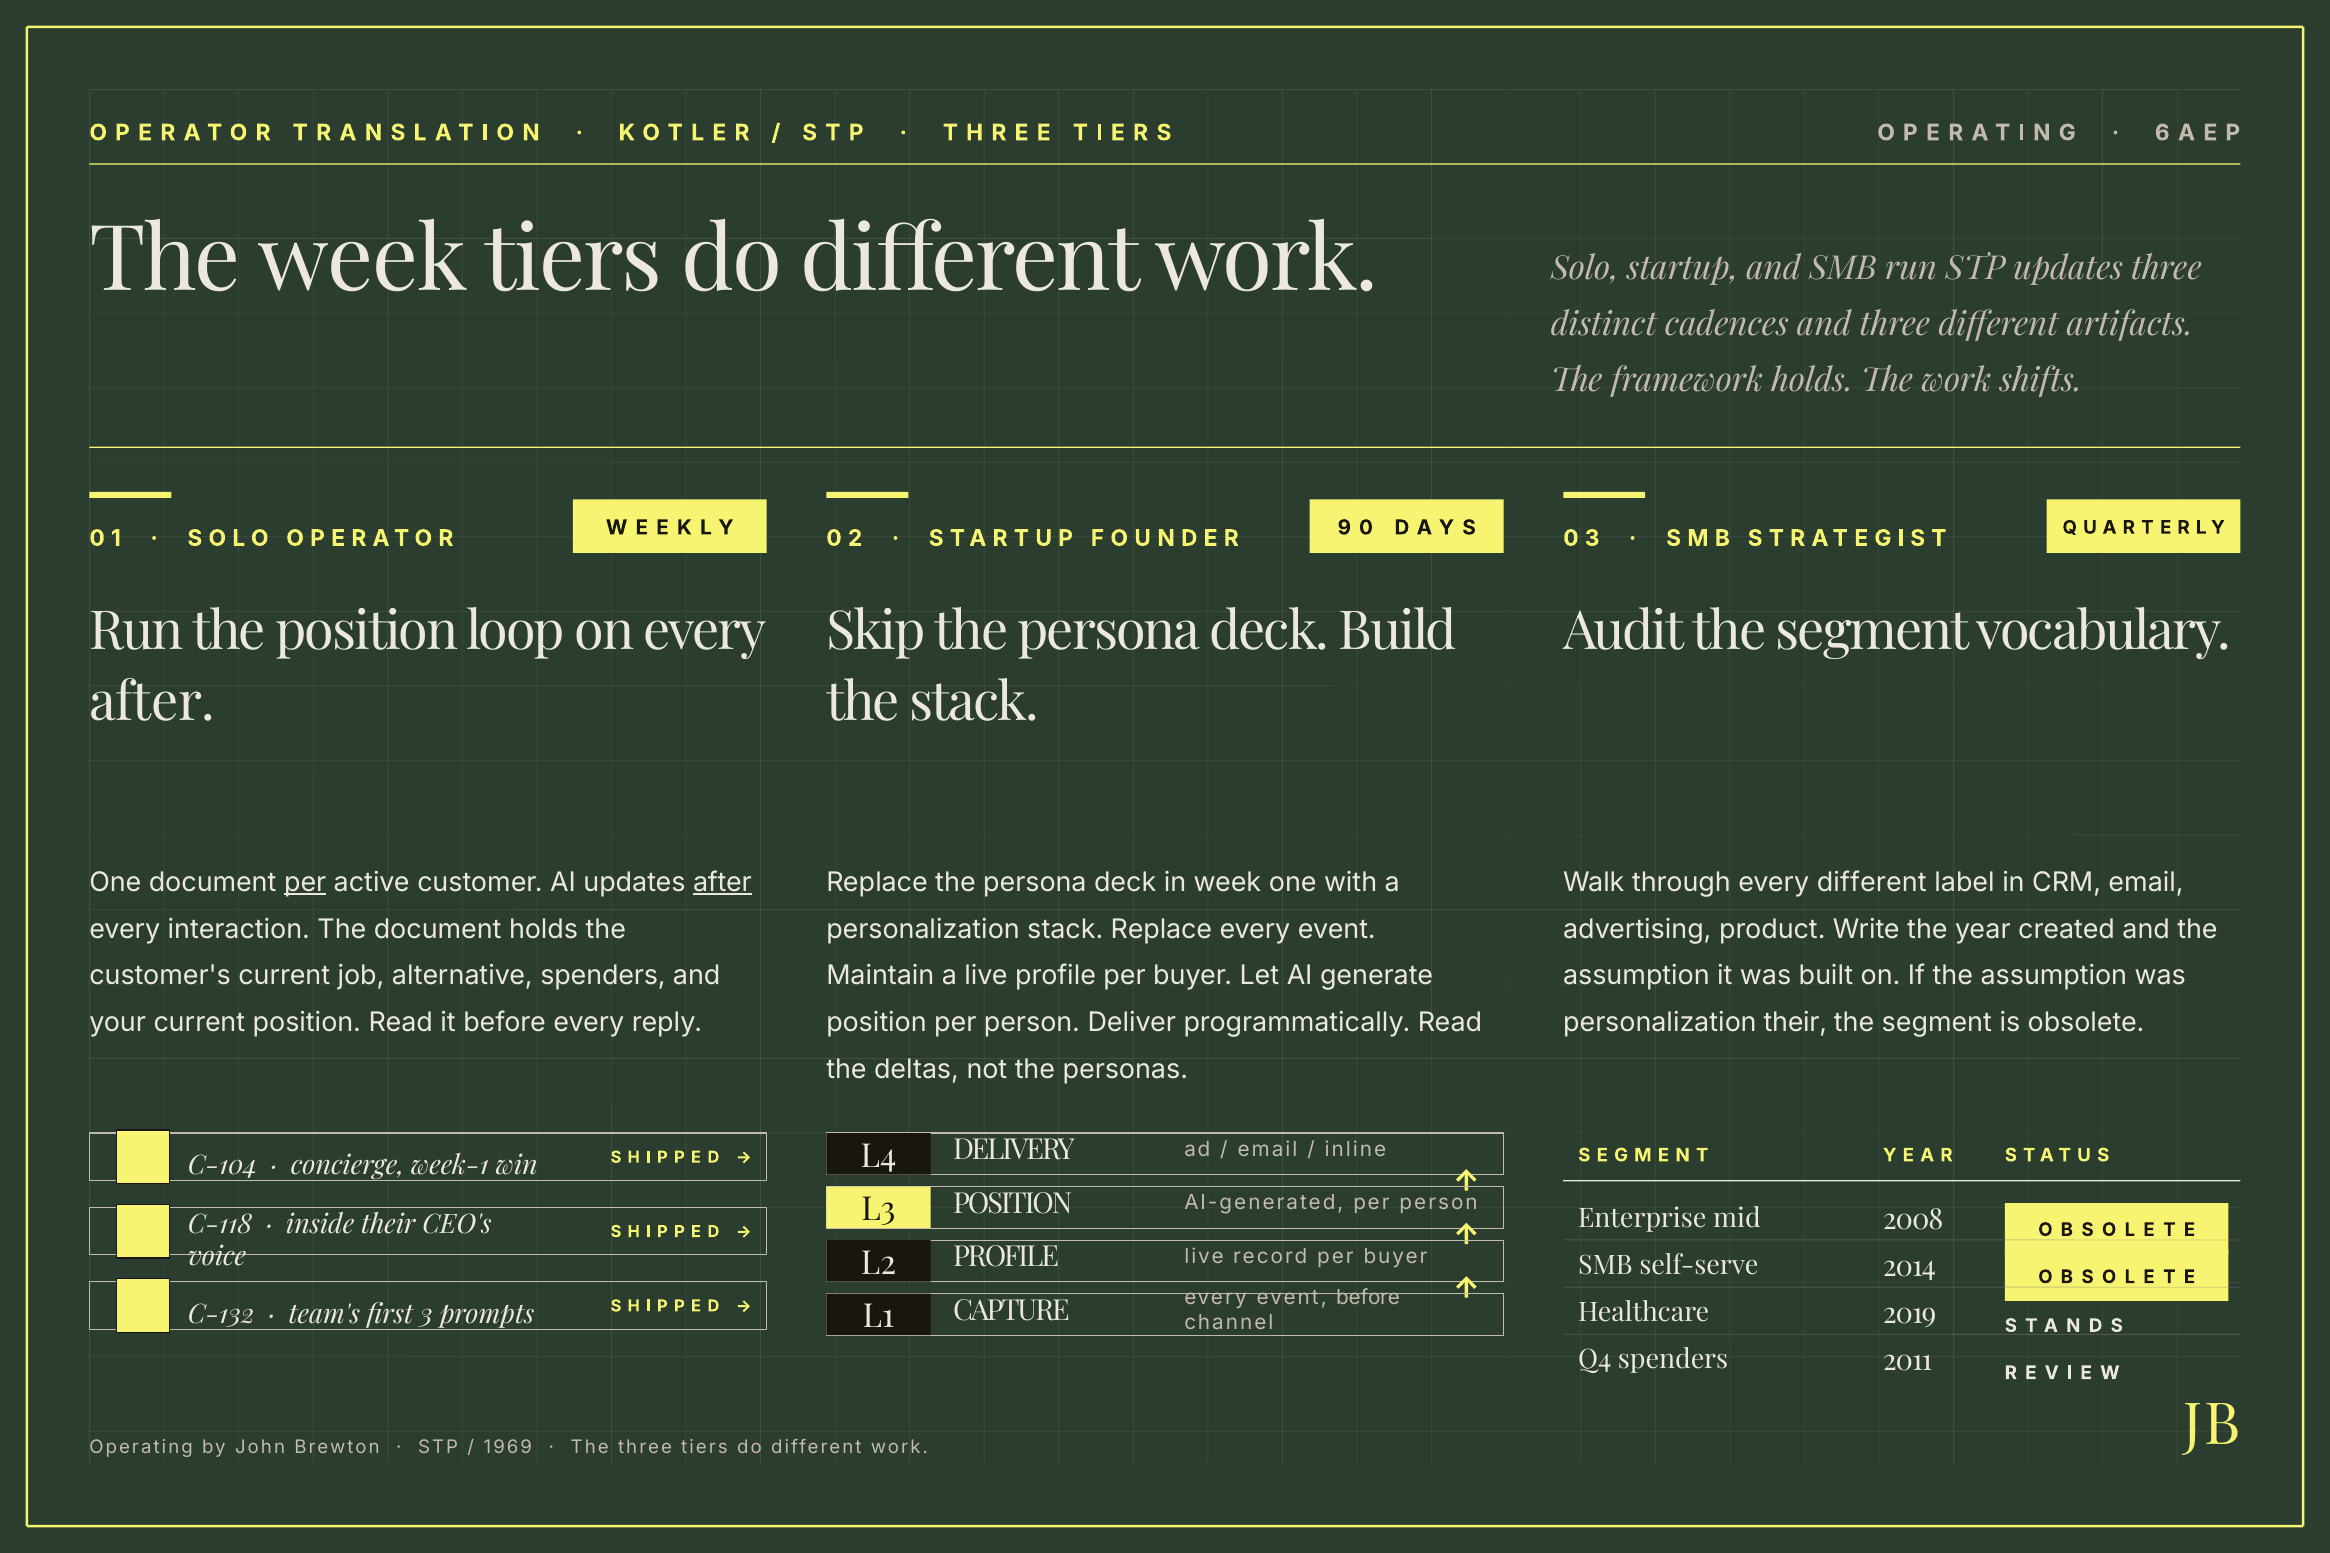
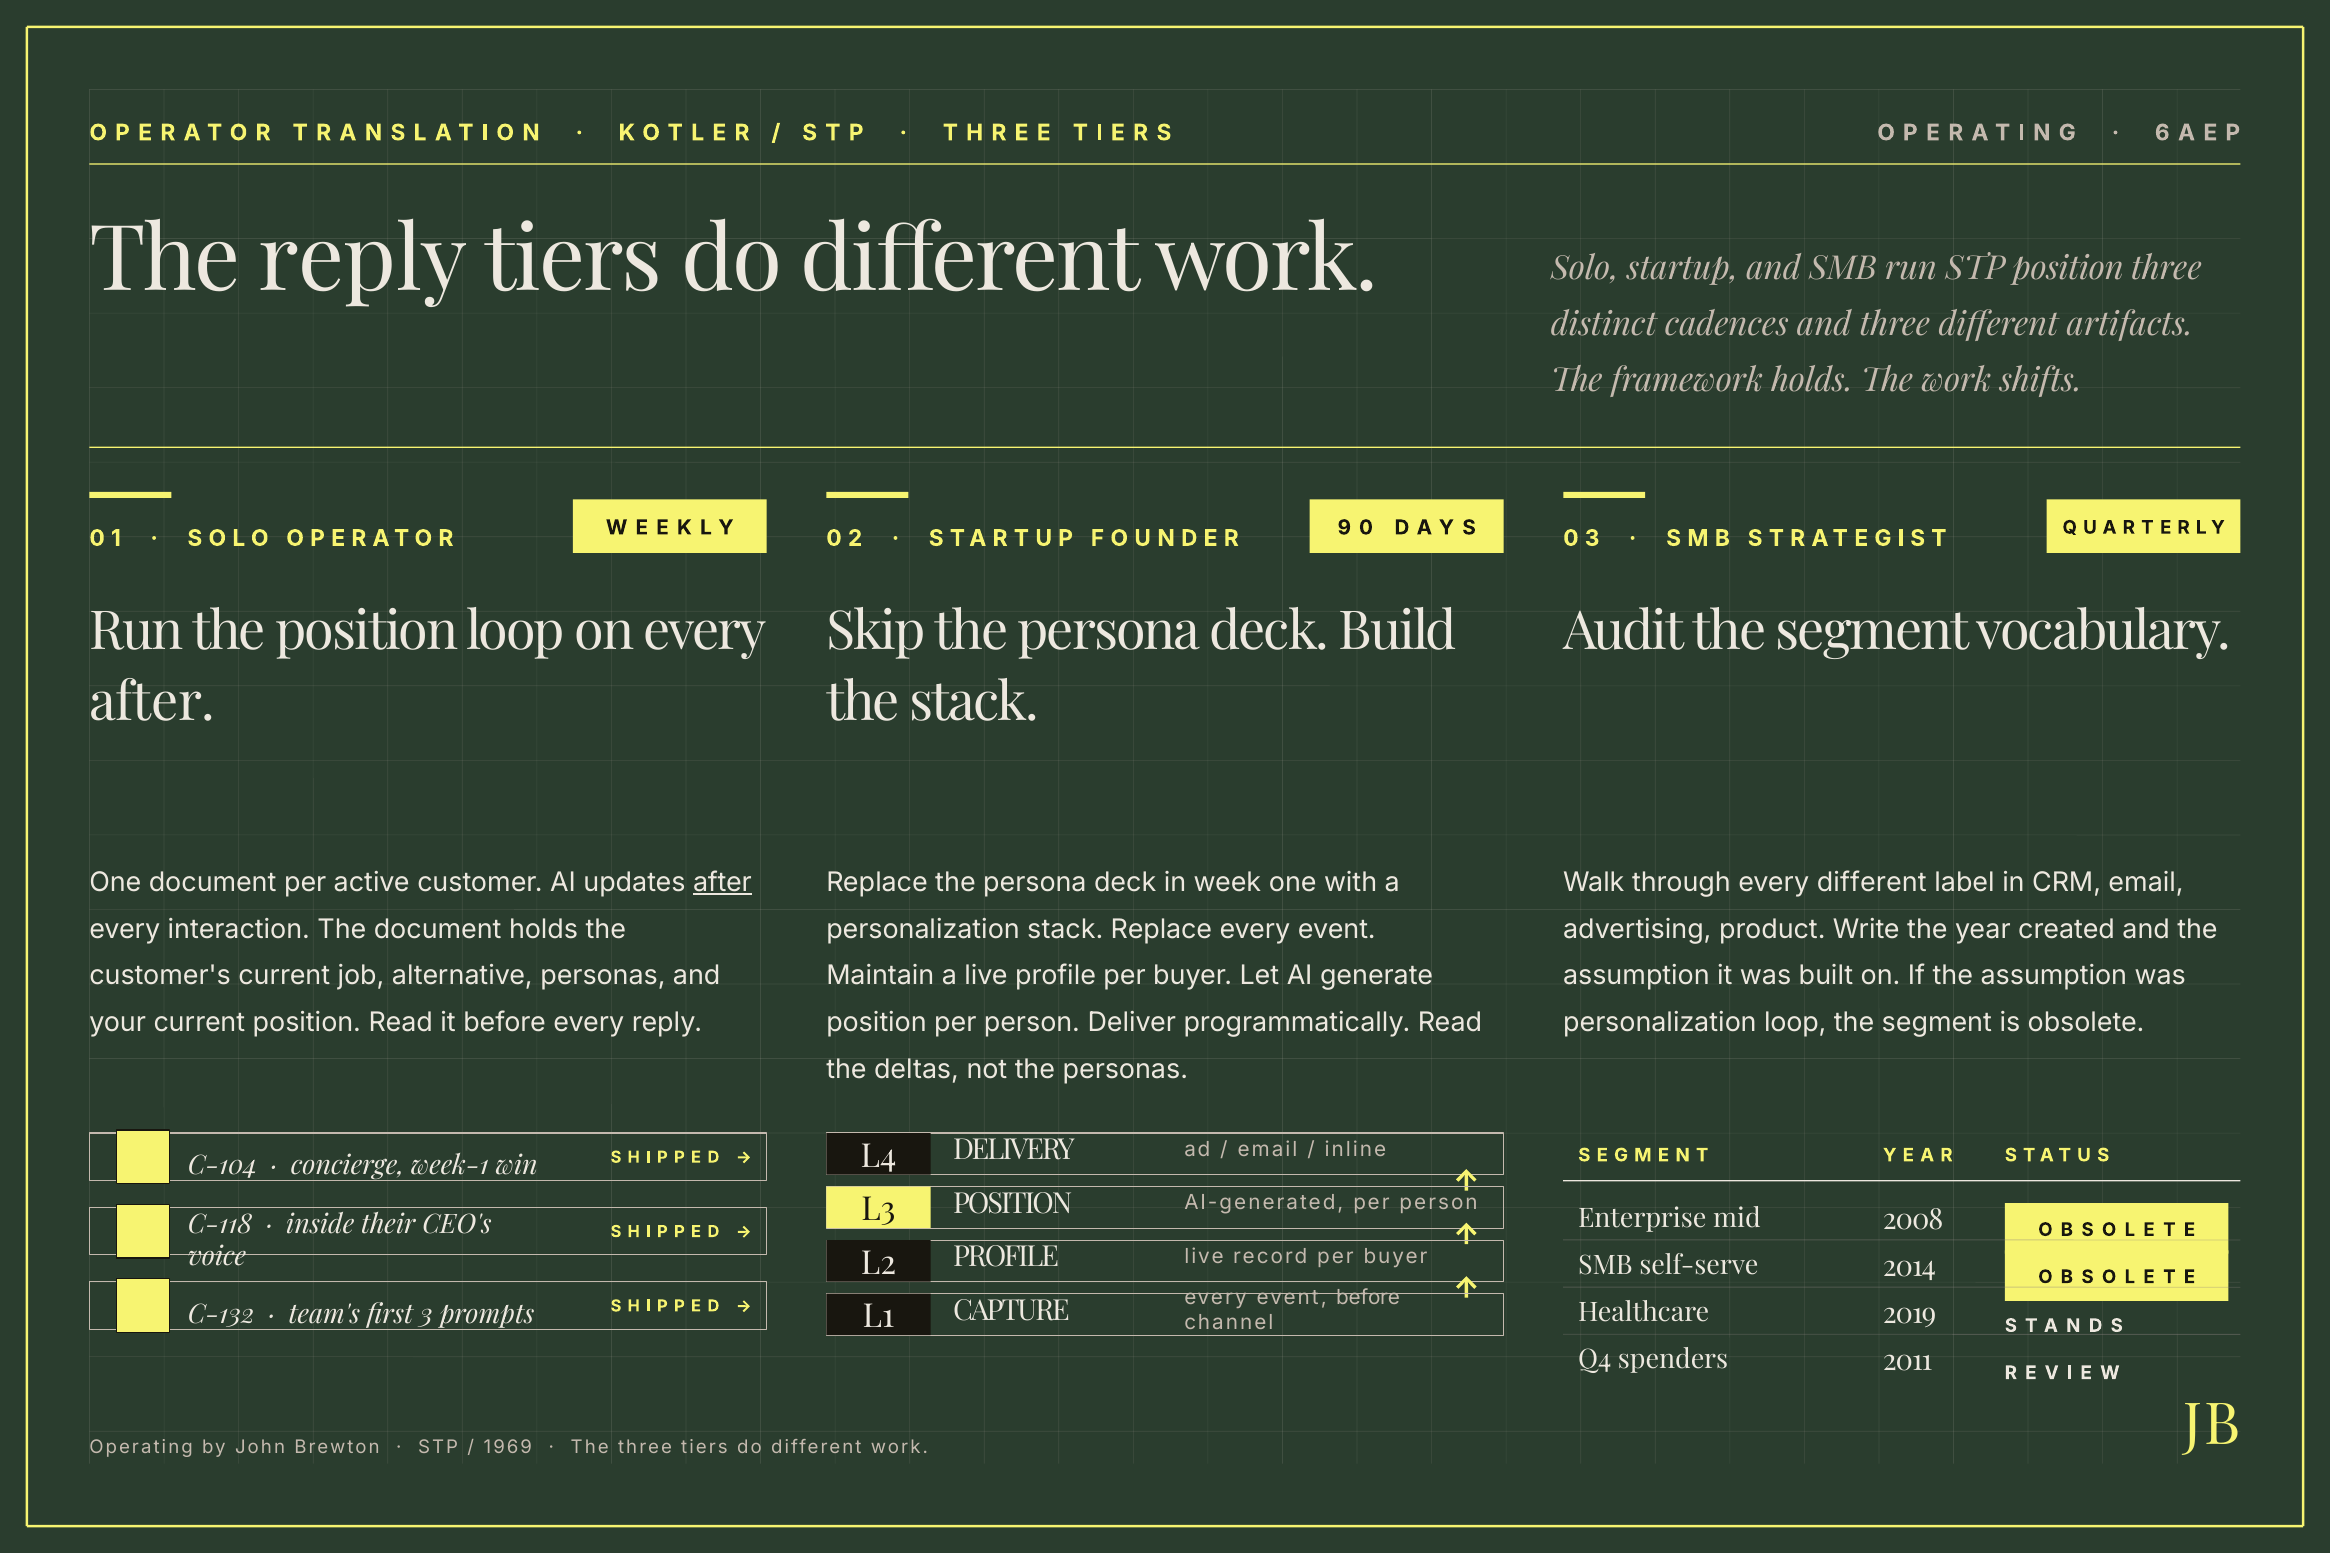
The week: week -> reply
STP updates: updates -> position
per at (305, 882) underline: present -> none
alternative spenders: spenders -> personas
personalization their: their -> loop
